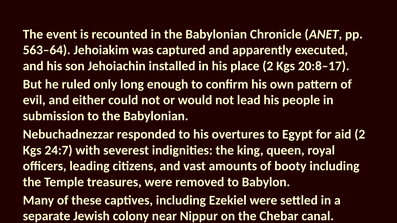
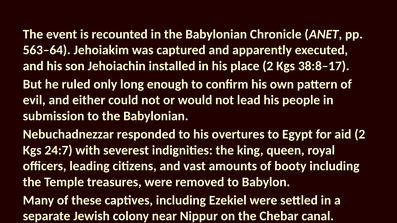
20:8–17: 20:8–17 -> 38:8–17
